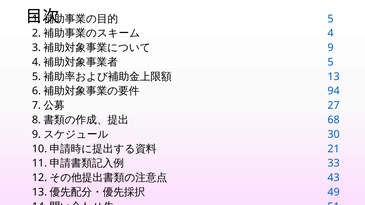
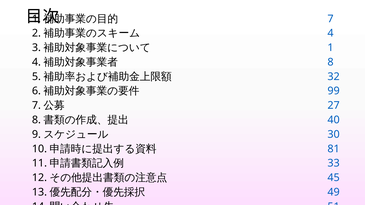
5 at (331, 19): 5 -> 7
9 at (331, 48): 9 -> 1
5 at (331, 62): 5 -> 8
13 at (334, 77): 13 -> 32
94: 94 -> 99
68: 68 -> 40
21: 21 -> 81
43: 43 -> 45
